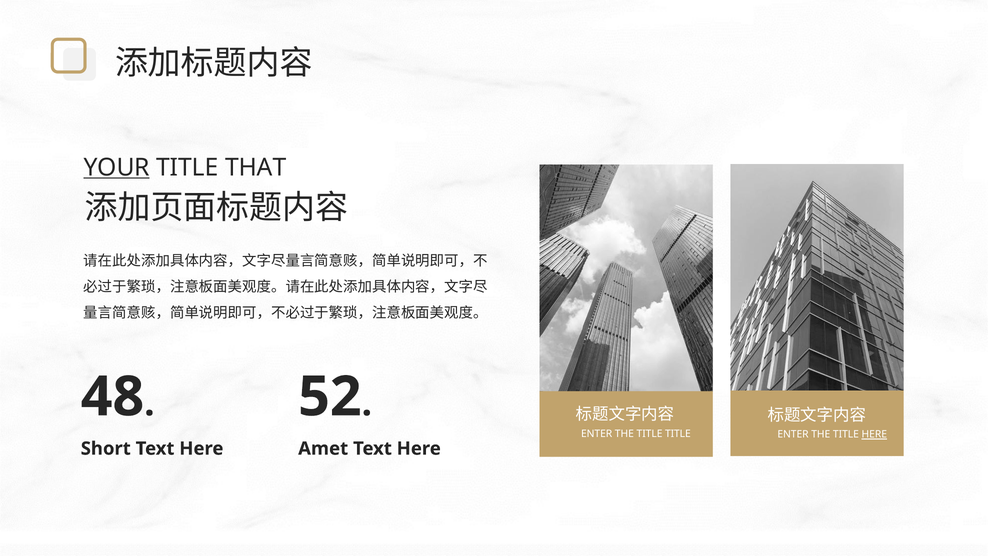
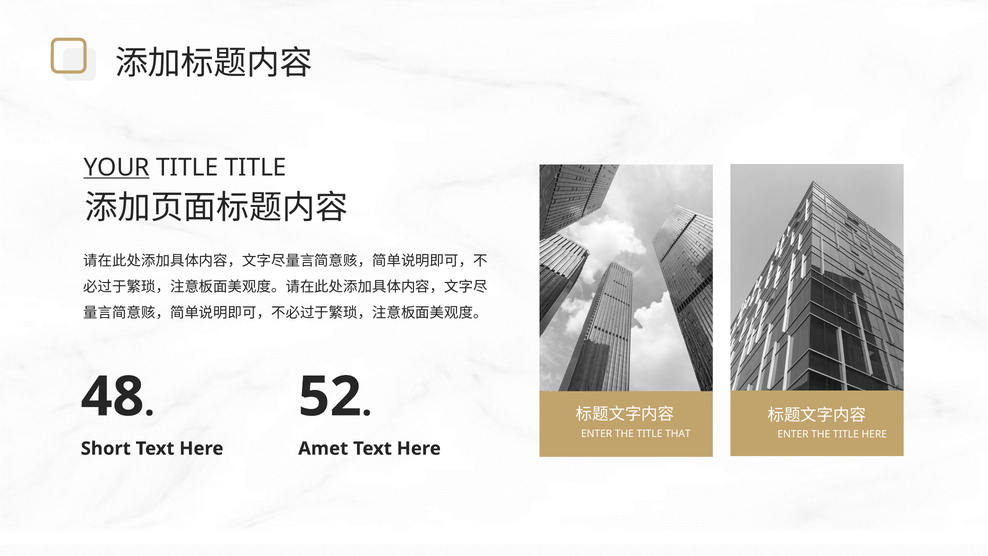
TITLE THAT: THAT -> TITLE
TITLE TITLE: TITLE -> THAT
HERE at (874, 434) underline: present -> none
